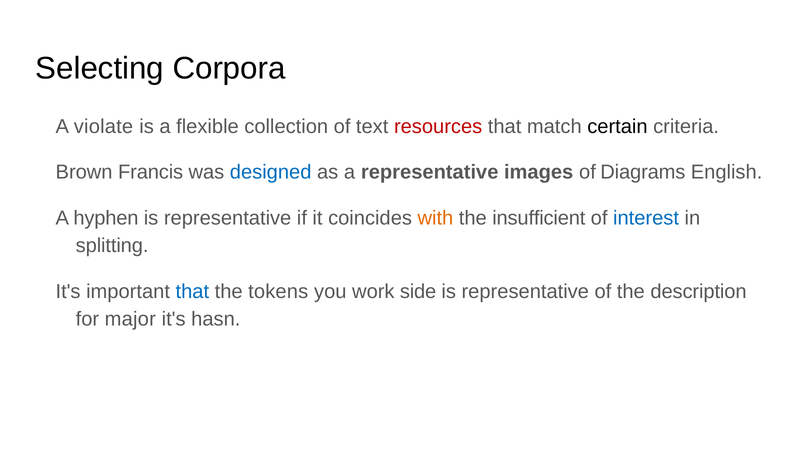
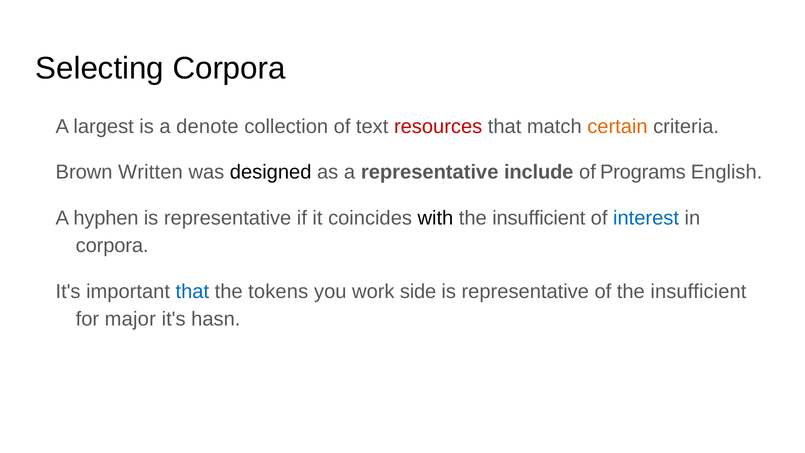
violate: violate -> largest
flexible: flexible -> denote
certain colour: black -> orange
Francis: Francis -> Written
designed colour: blue -> black
images: images -> include
Diagrams: Diagrams -> Programs
with colour: orange -> black
splitting at (112, 246): splitting -> corpora
of the description: description -> insufficient
